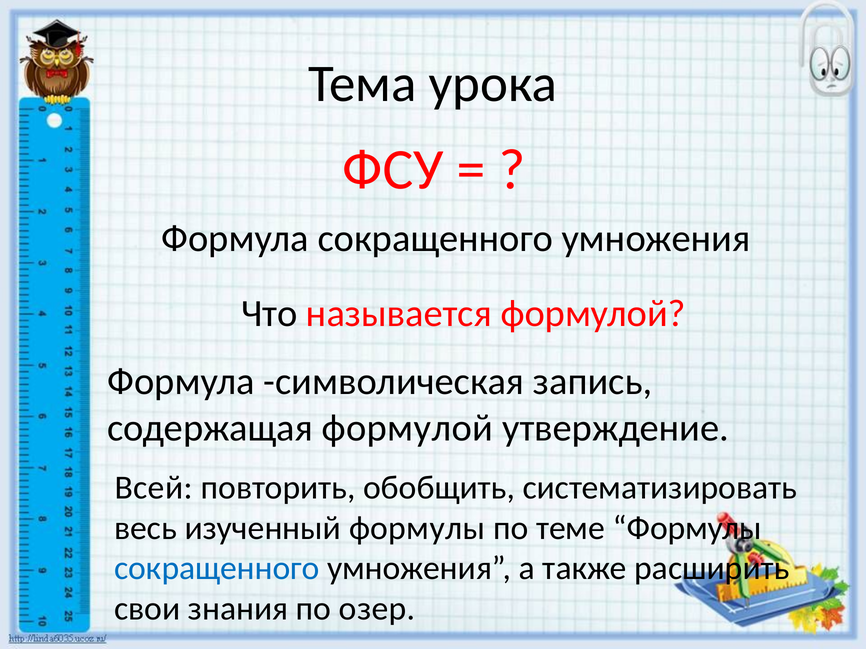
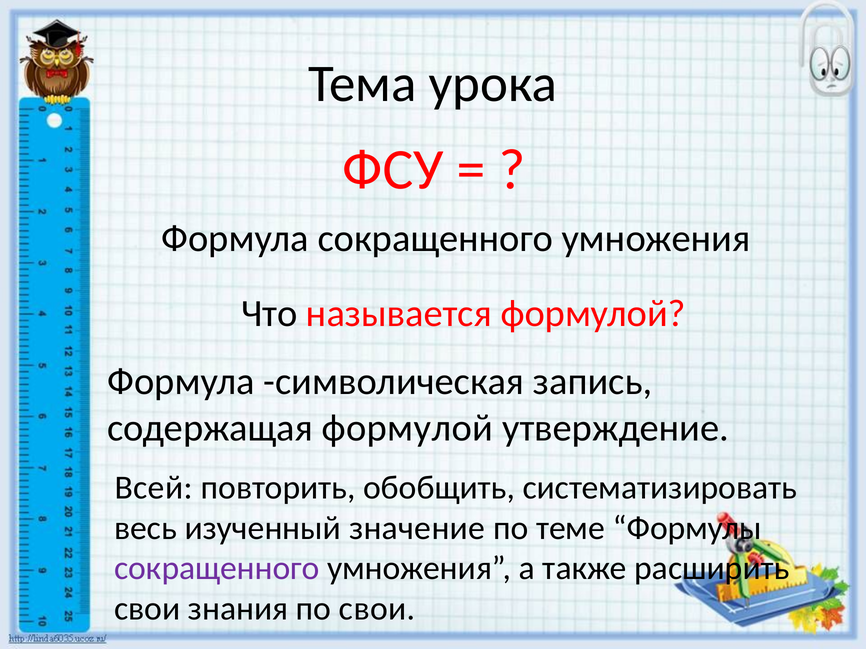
изученный формулы: формулы -> значение
сокращенного at (217, 569) colour: blue -> purple
по озер: озер -> свои
